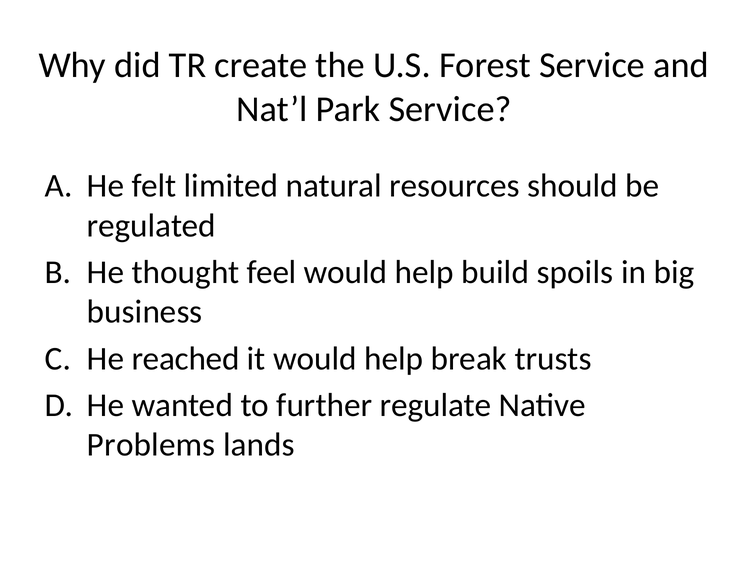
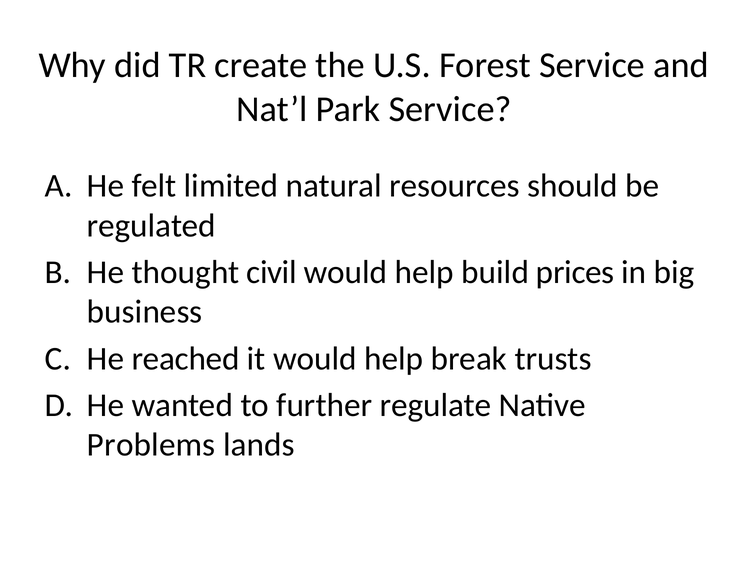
feel: feel -> civil
spoils: spoils -> prices
